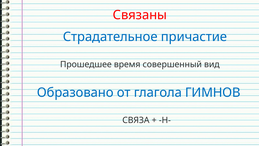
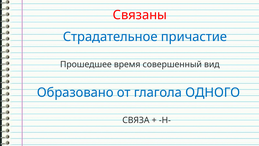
ГИМНОВ: ГИМНОВ -> ОДНОГО
